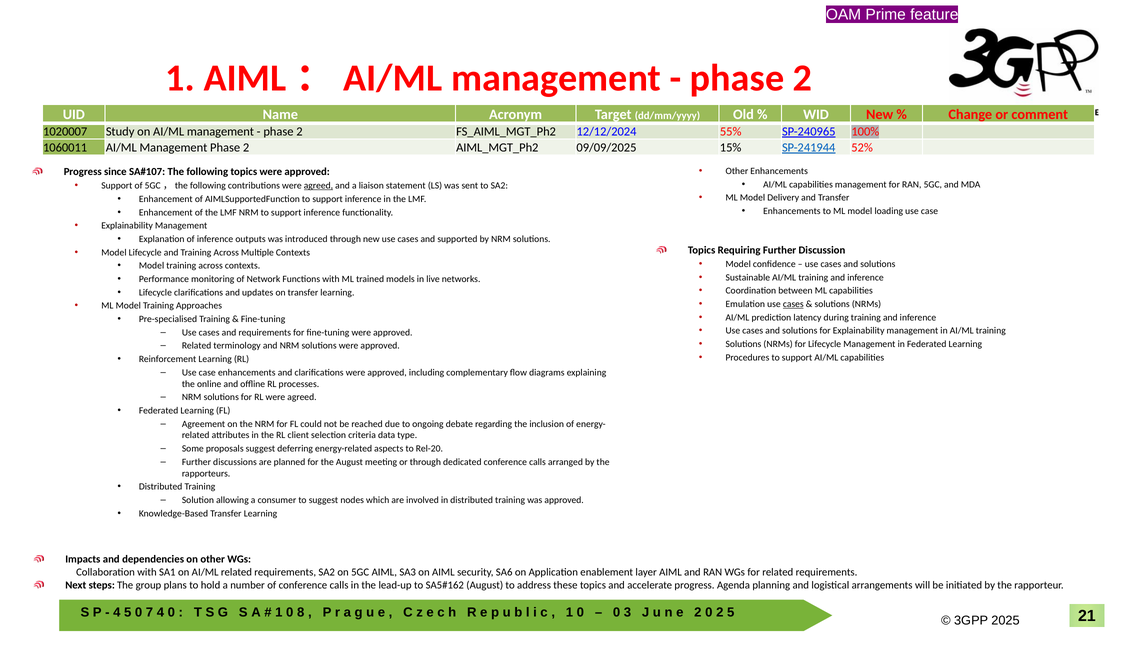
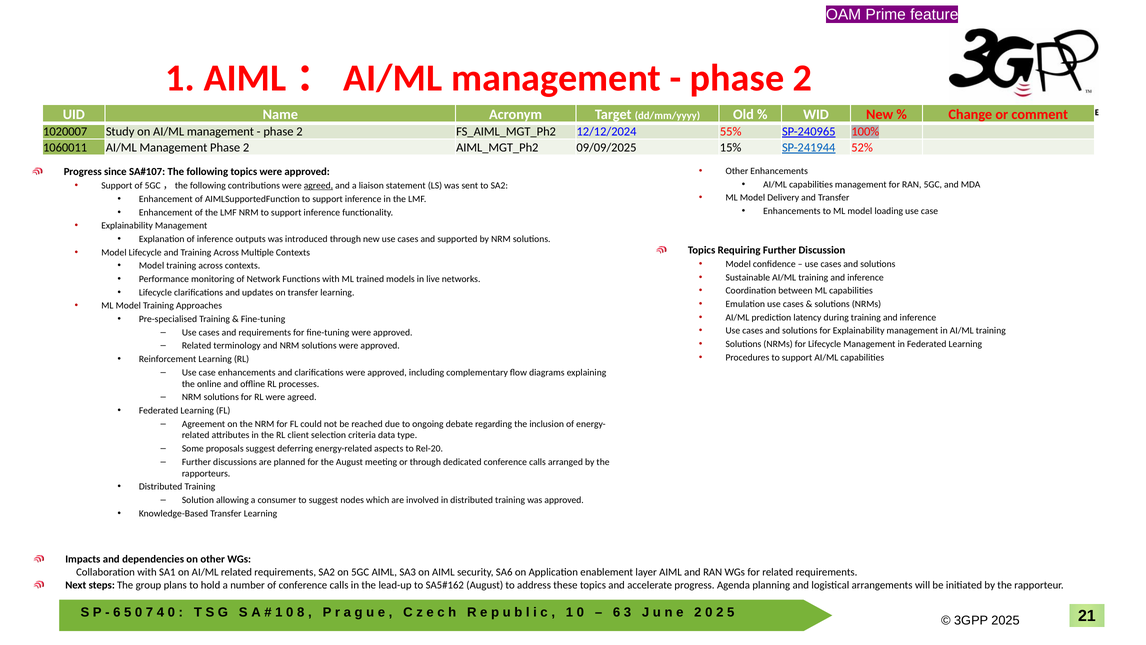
cases at (793, 304) underline: present -> none
4 at (117, 612): 4 -> 6
0 at (617, 612): 0 -> 6
